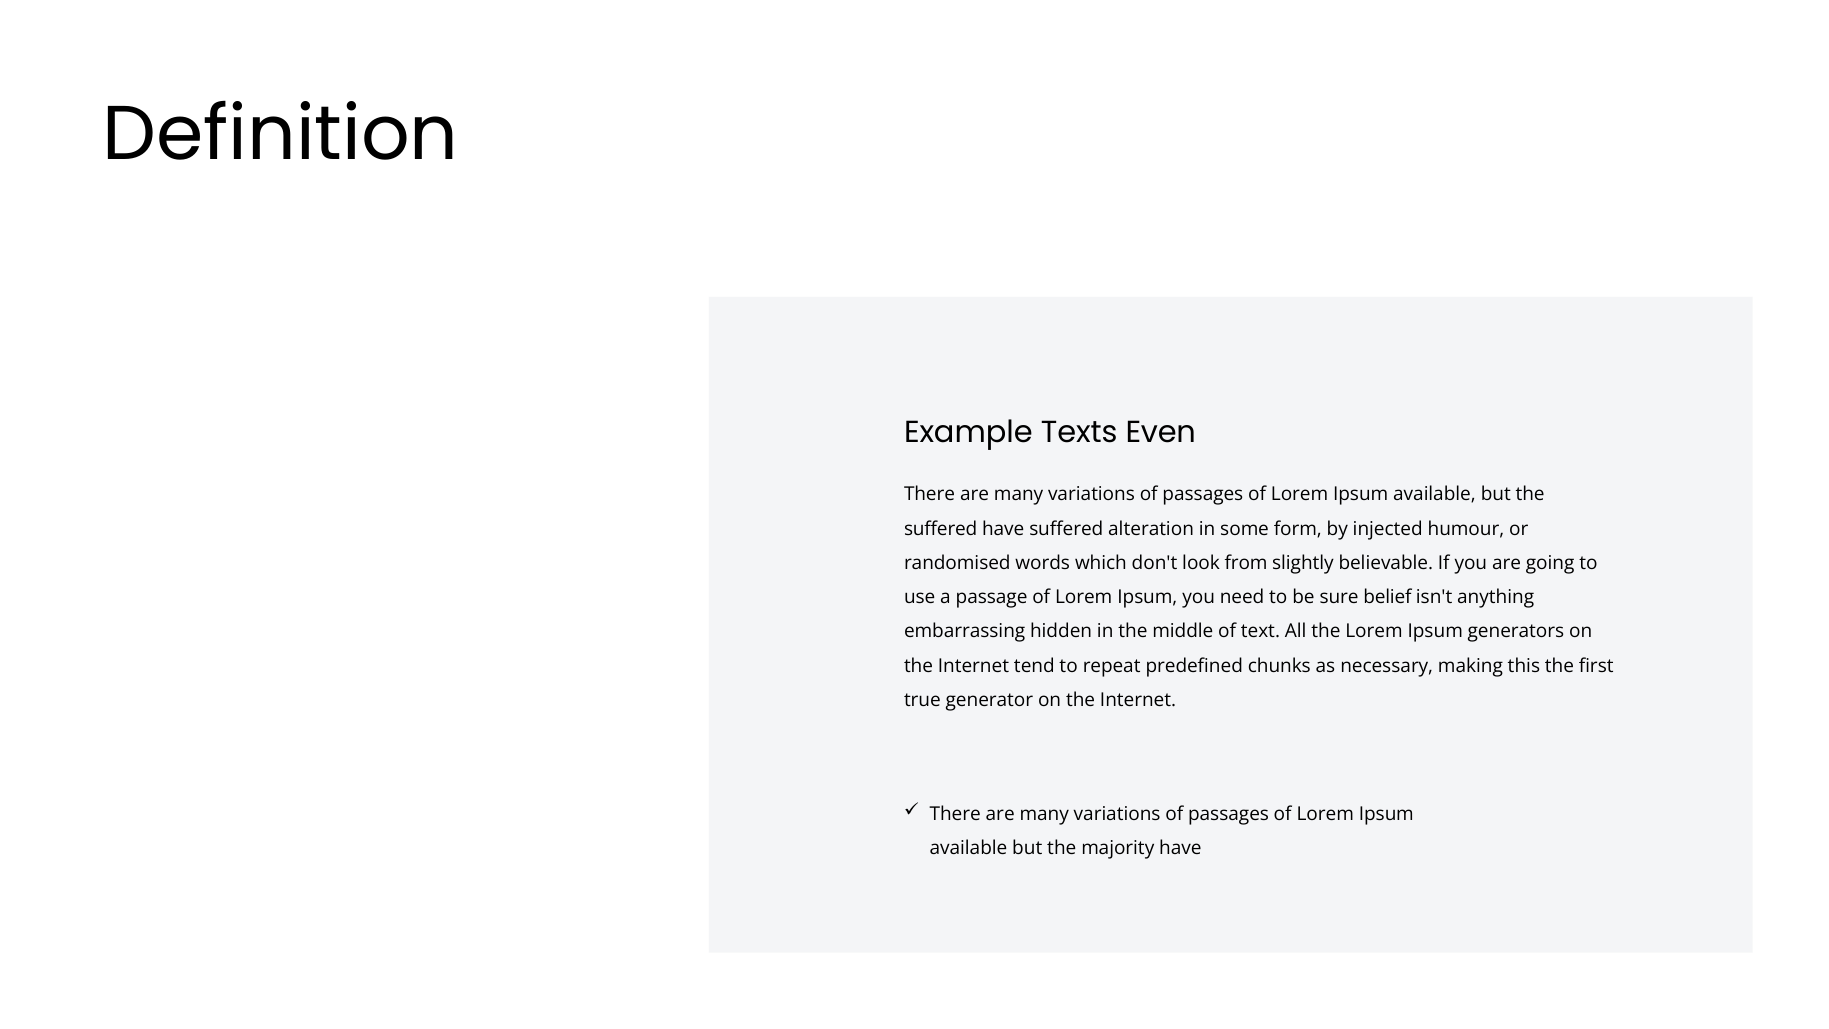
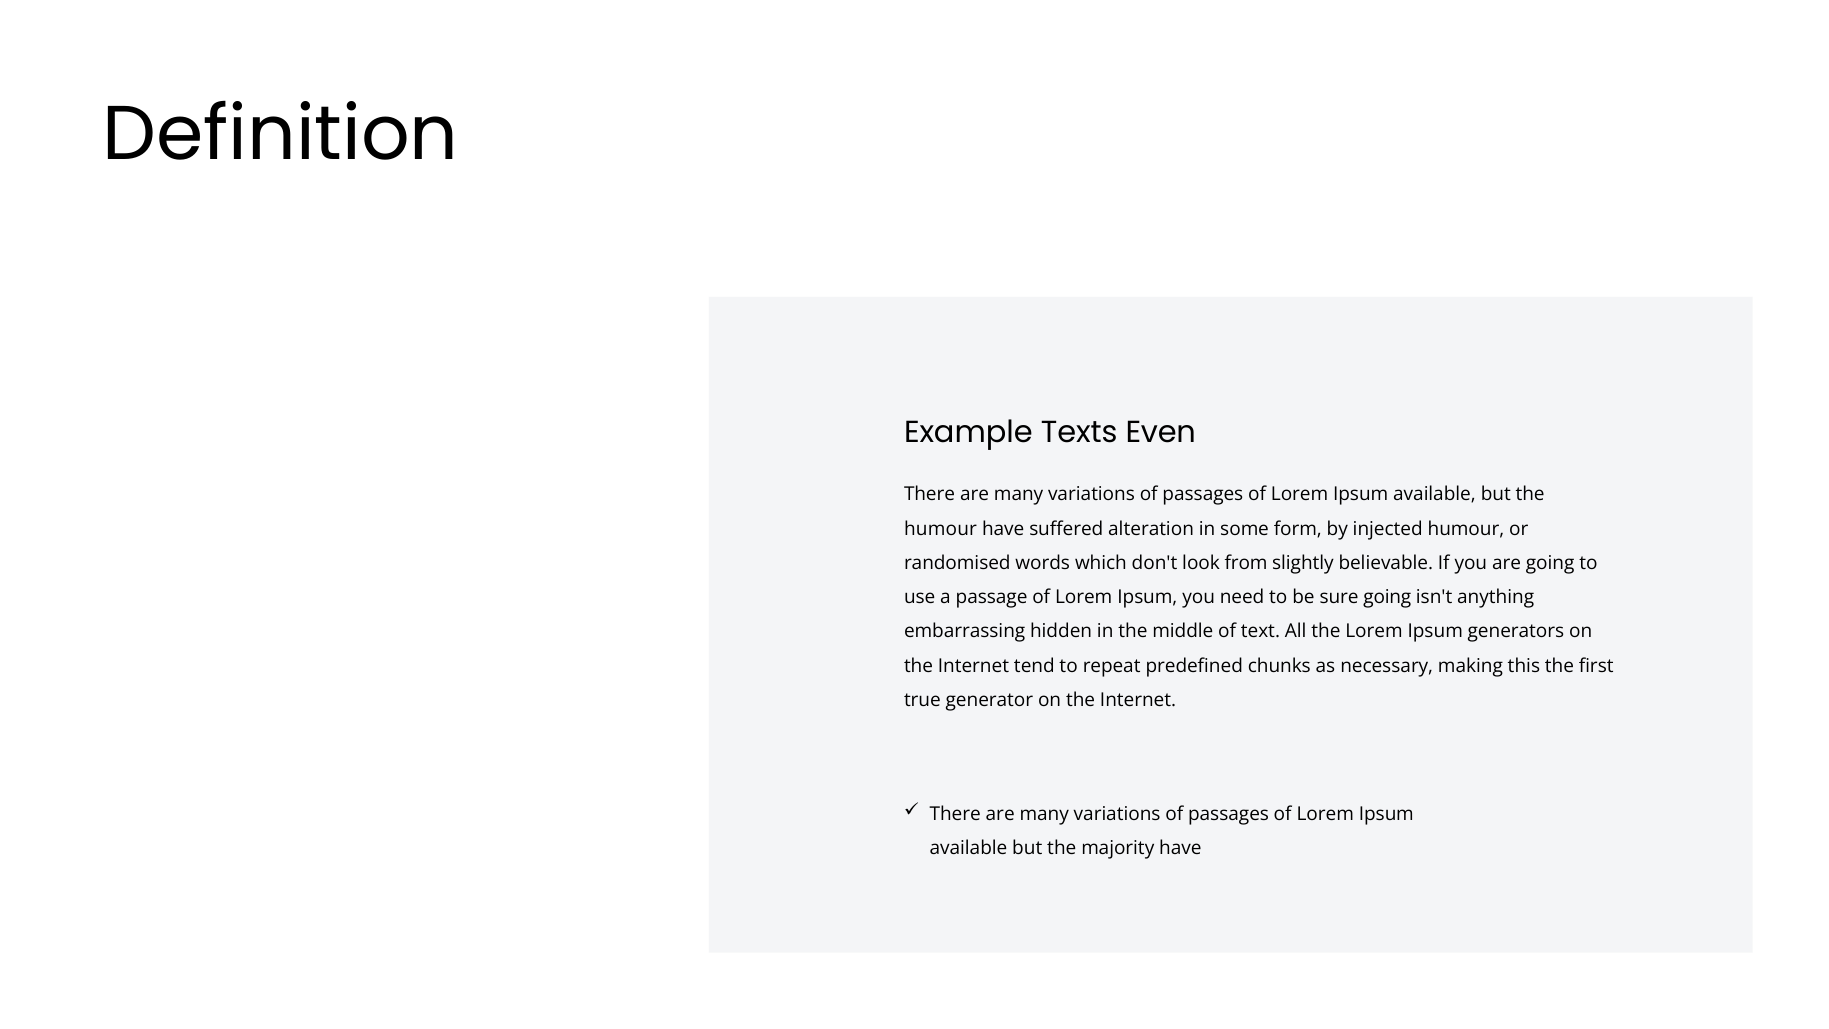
suffered at (941, 529): suffered -> humour
sure belief: belief -> going
